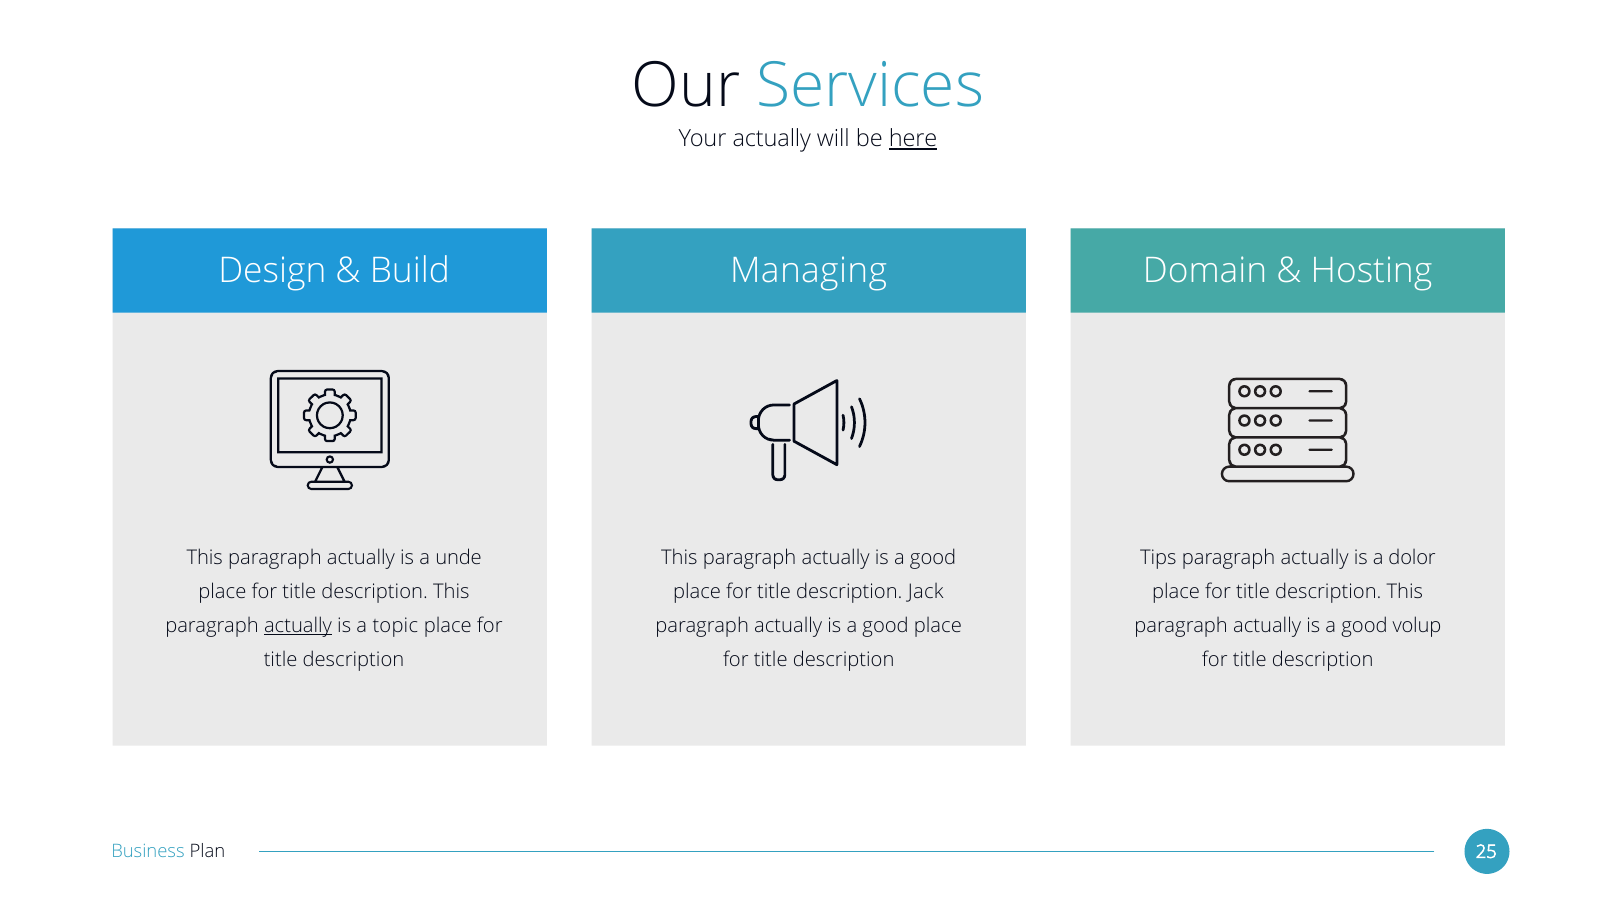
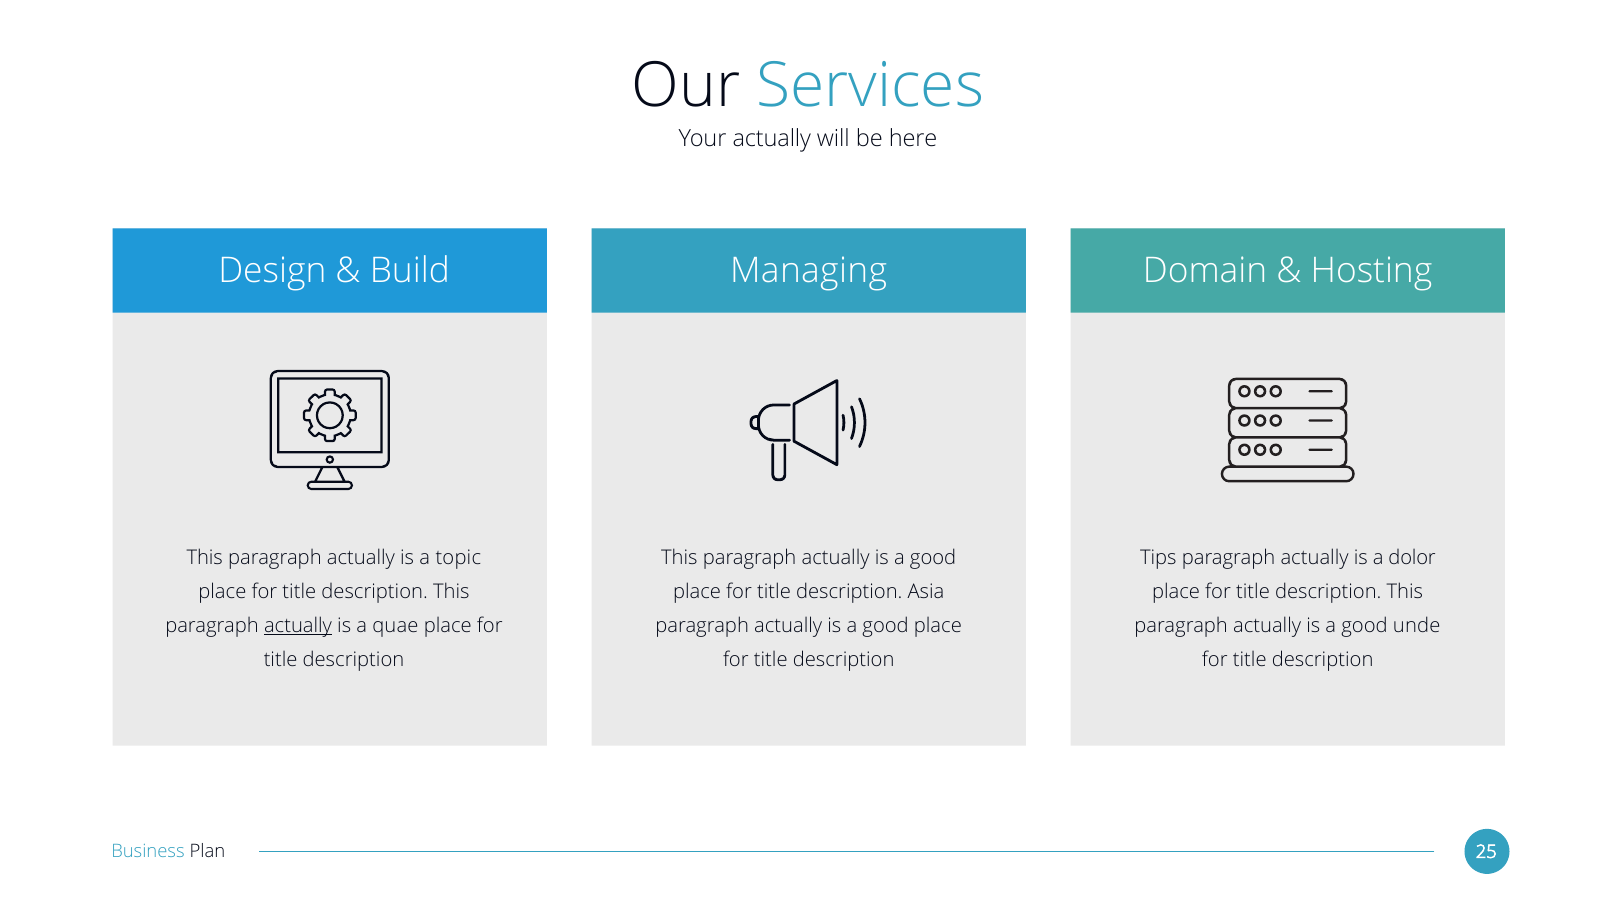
here underline: present -> none
unde: unde -> topic
Jack: Jack -> Asia
topic: topic -> quae
volup: volup -> unde
